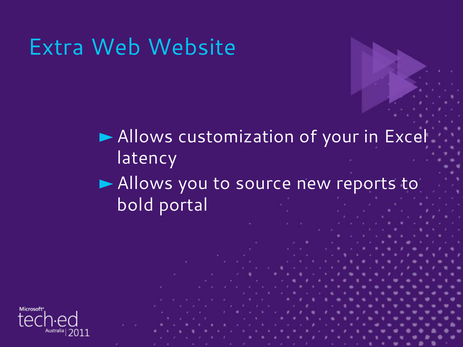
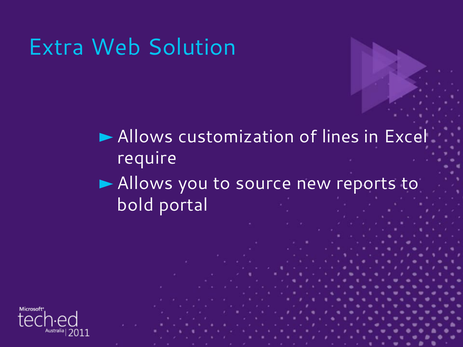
Website: Website -> Solution
your: your -> lines
latency: latency -> require
